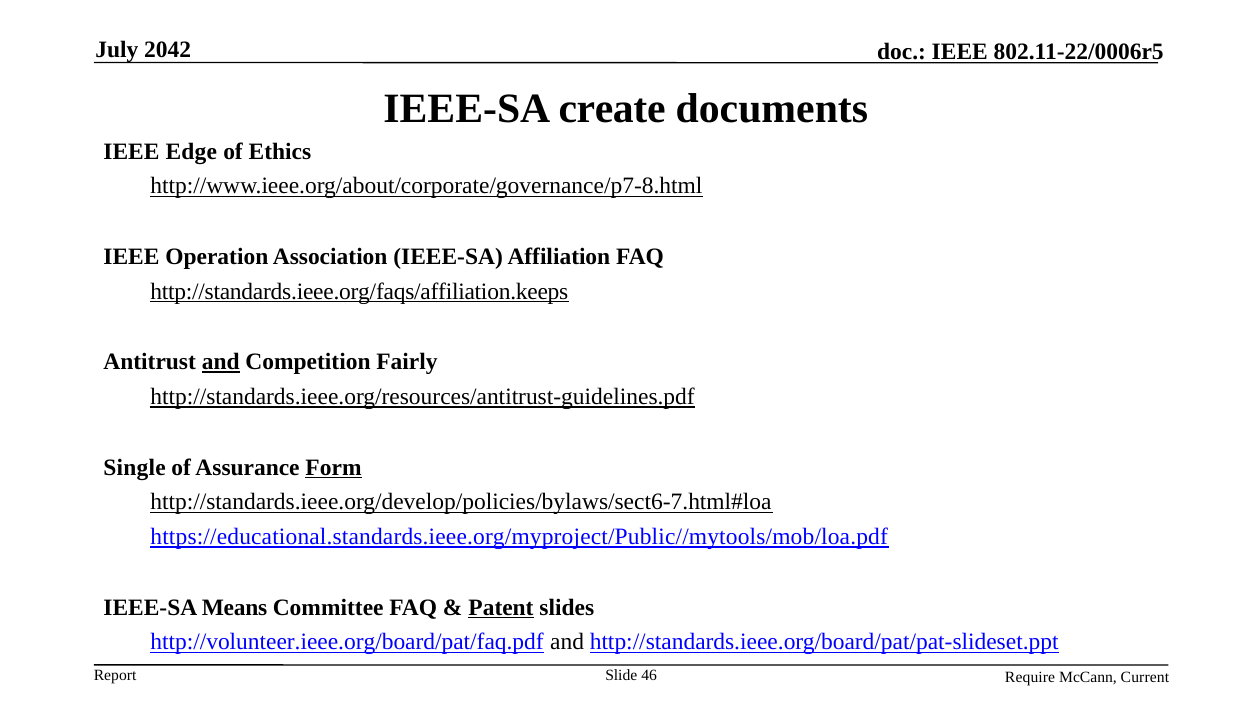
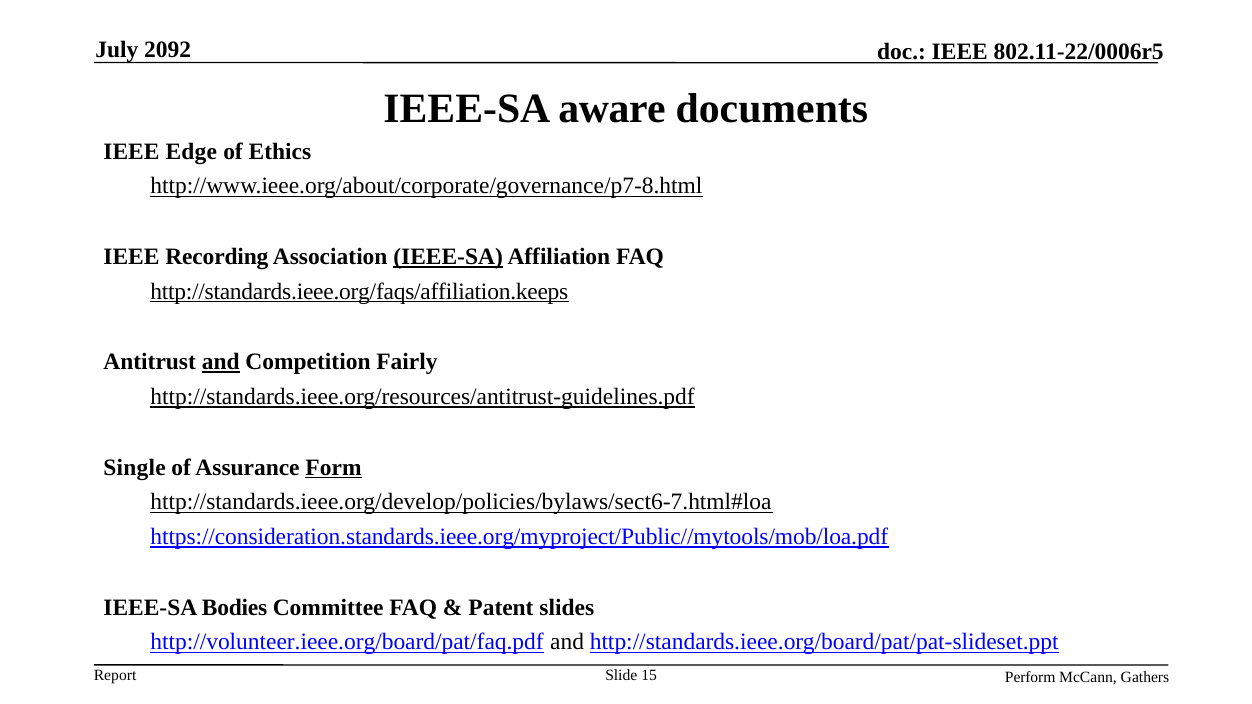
2042: 2042 -> 2092
create: create -> aware
Operation: Operation -> Recording
IEEE-SA at (448, 257) underline: none -> present
https://educational.standards.ieee.org/myproject/Public//mytools/mob/loa.pdf: https://educational.standards.ieee.org/myproject/Public//mytools/mob/loa.pdf -> https://consideration.standards.ieee.org/myproject/Public//mytools/mob/loa.pdf
Means: Means -> Bodies
Patent underline: present -> none
46: 46 -> 15
Require: Require -> Perform
Current: Current -> Gathers
